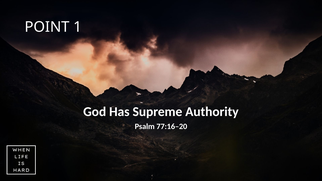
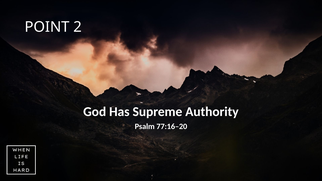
1: 1 -> 2
